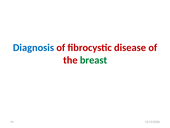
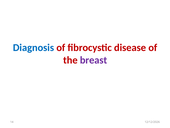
breast colour: green -> purple
